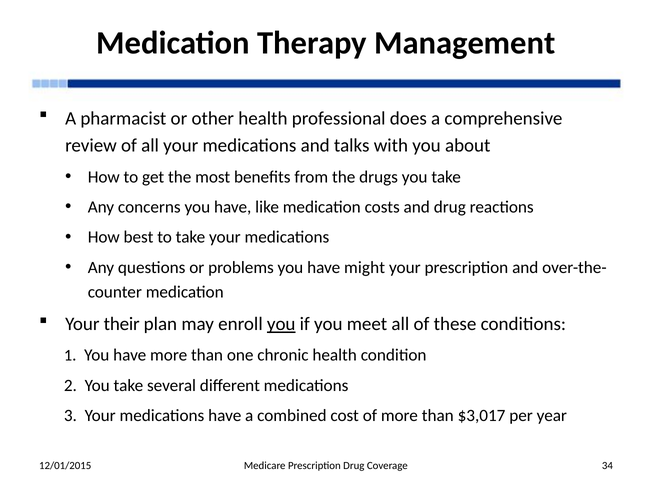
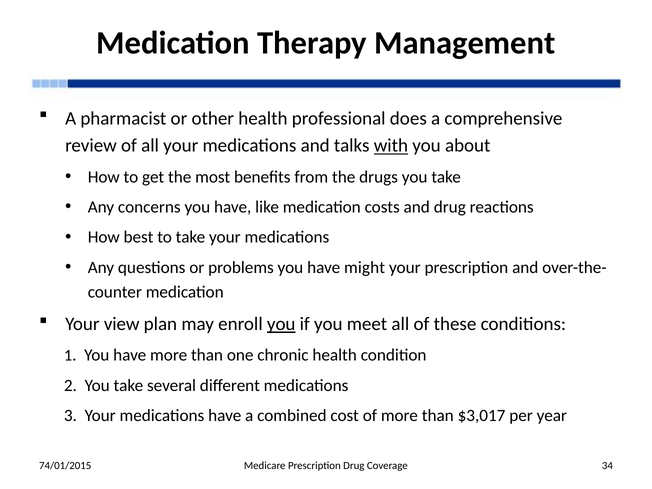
with underline: none -> present
their: their -> view
12/01/2015: 12/01/2015 -> 74/01/2015
